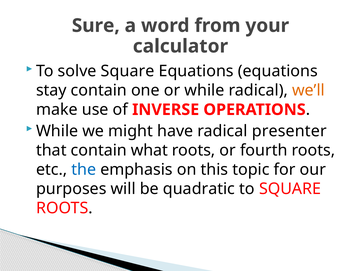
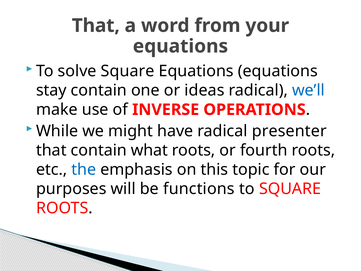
Sure at (96, 26): Sure -> That
calculator at (180, 46): calculator -> equations
or while: while -> ideas
we’ll colour: orange -> blue
quadratic: quadratic -> functions
